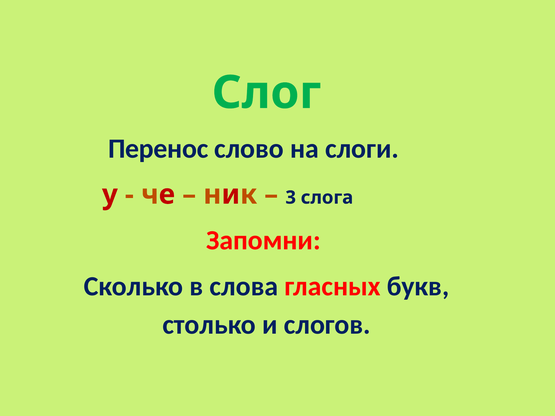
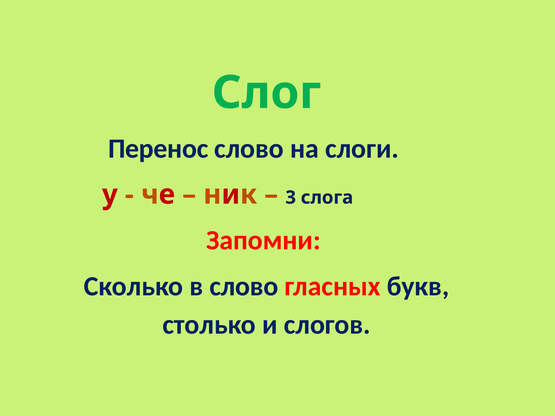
в слова: слова -> слово
